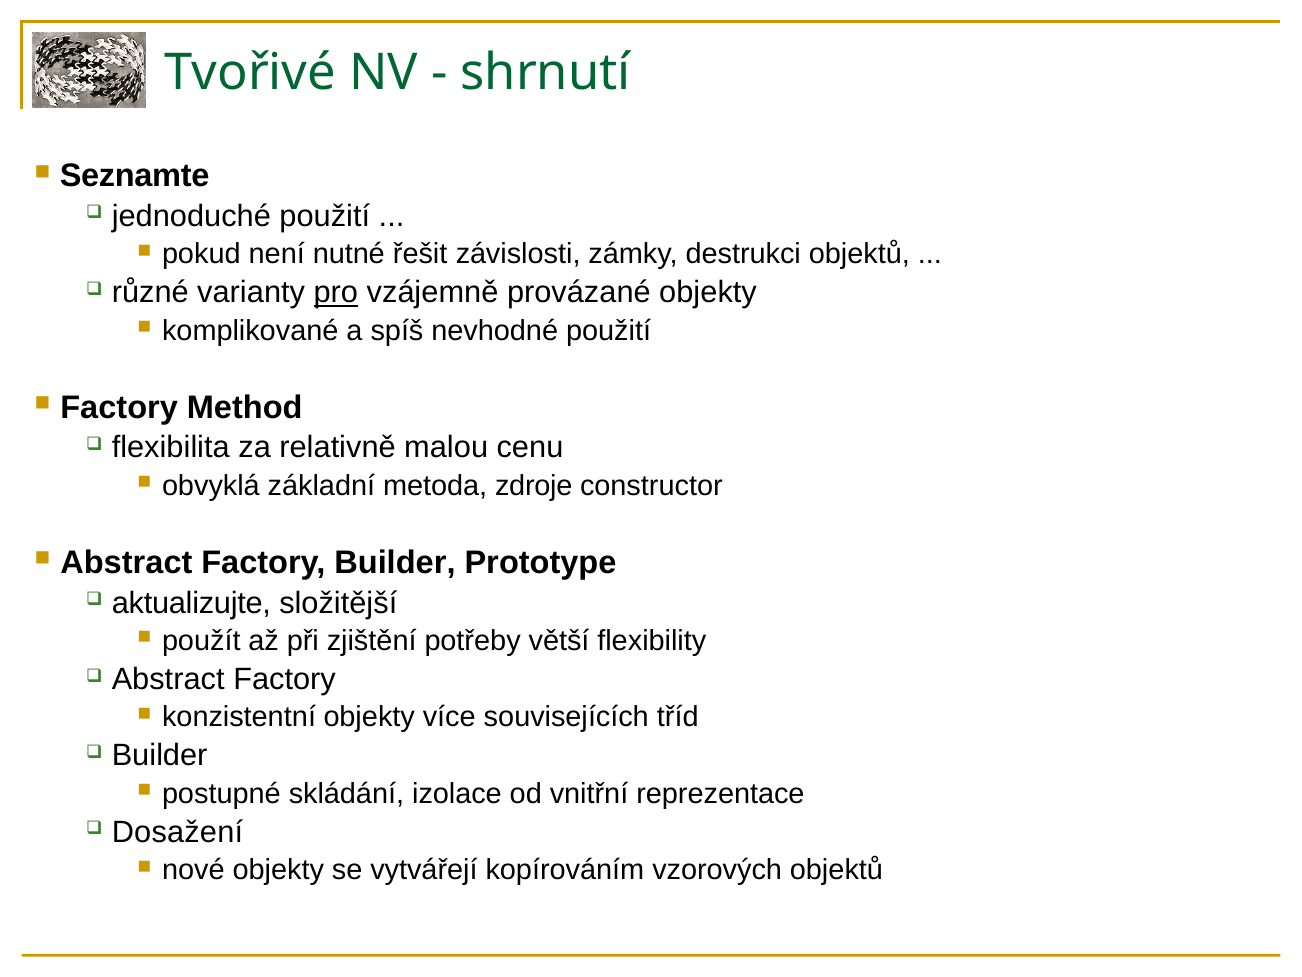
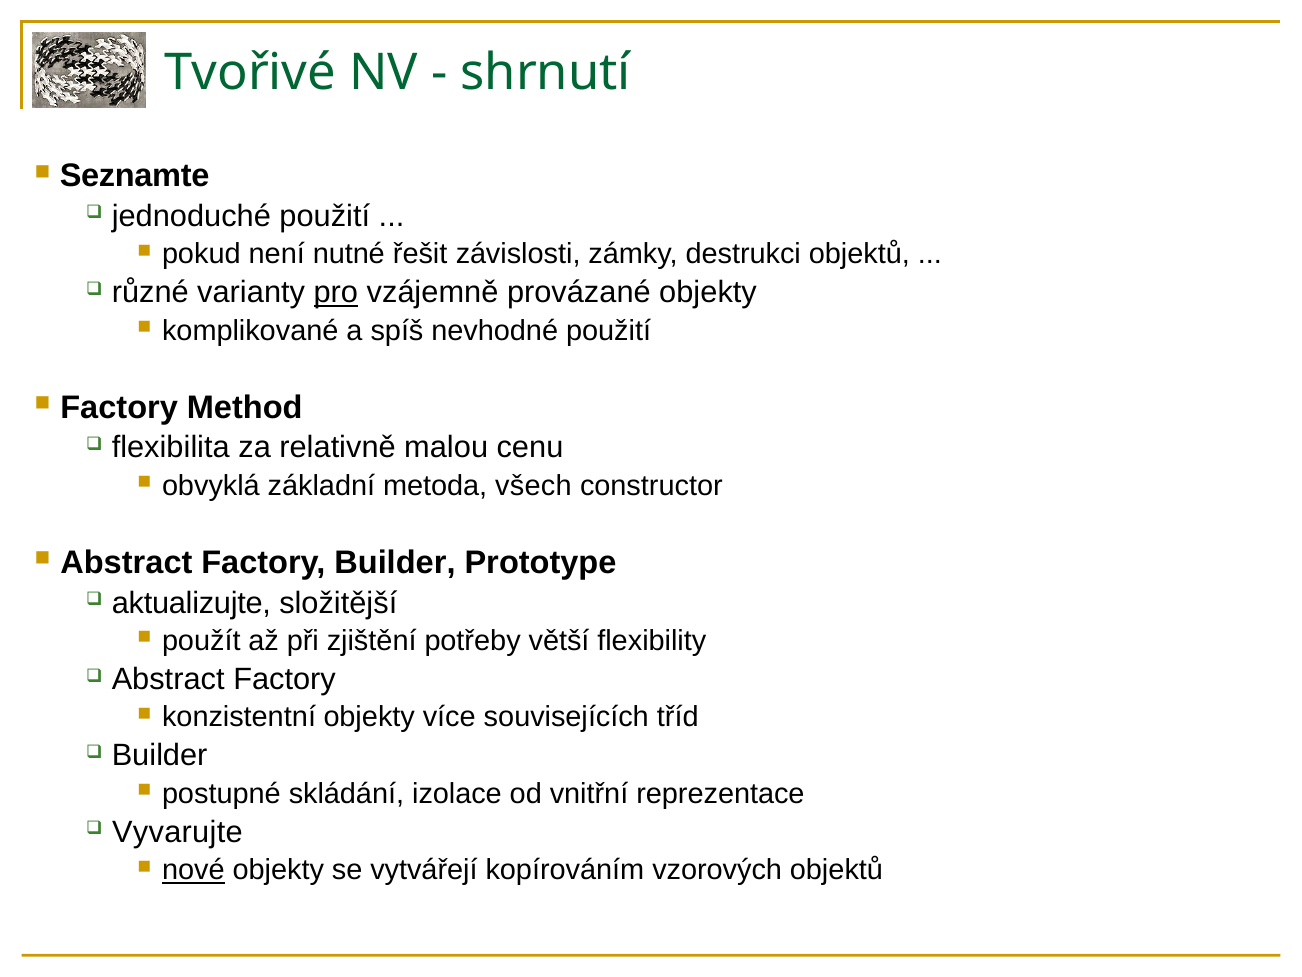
zdroje: zdroje -> všech
Dosažení: Dosažení -> Vyvarujte
nové underline: none -> present
